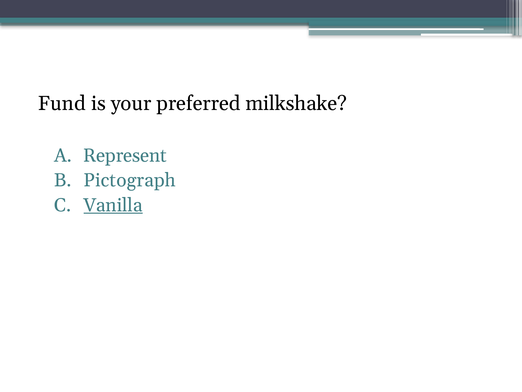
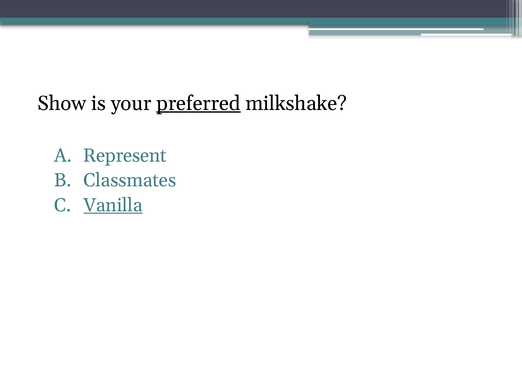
Fund: Fund -> Show
preferred underline: none -> present
Pictograph: Pictograph -> Classmates
